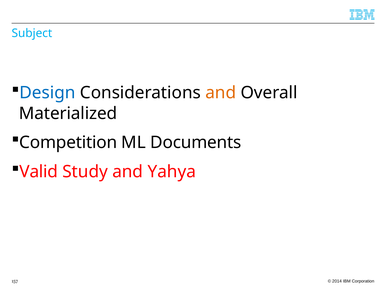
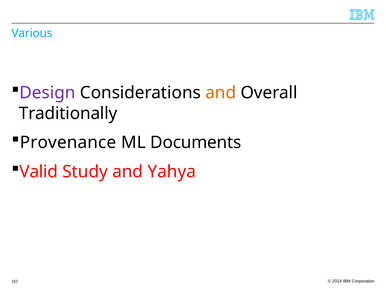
Subject: Subject -> Various
Design colour: blue -> purple
Materialized: Materialized -> Traditionally
Competition: Competition -> Provenance
